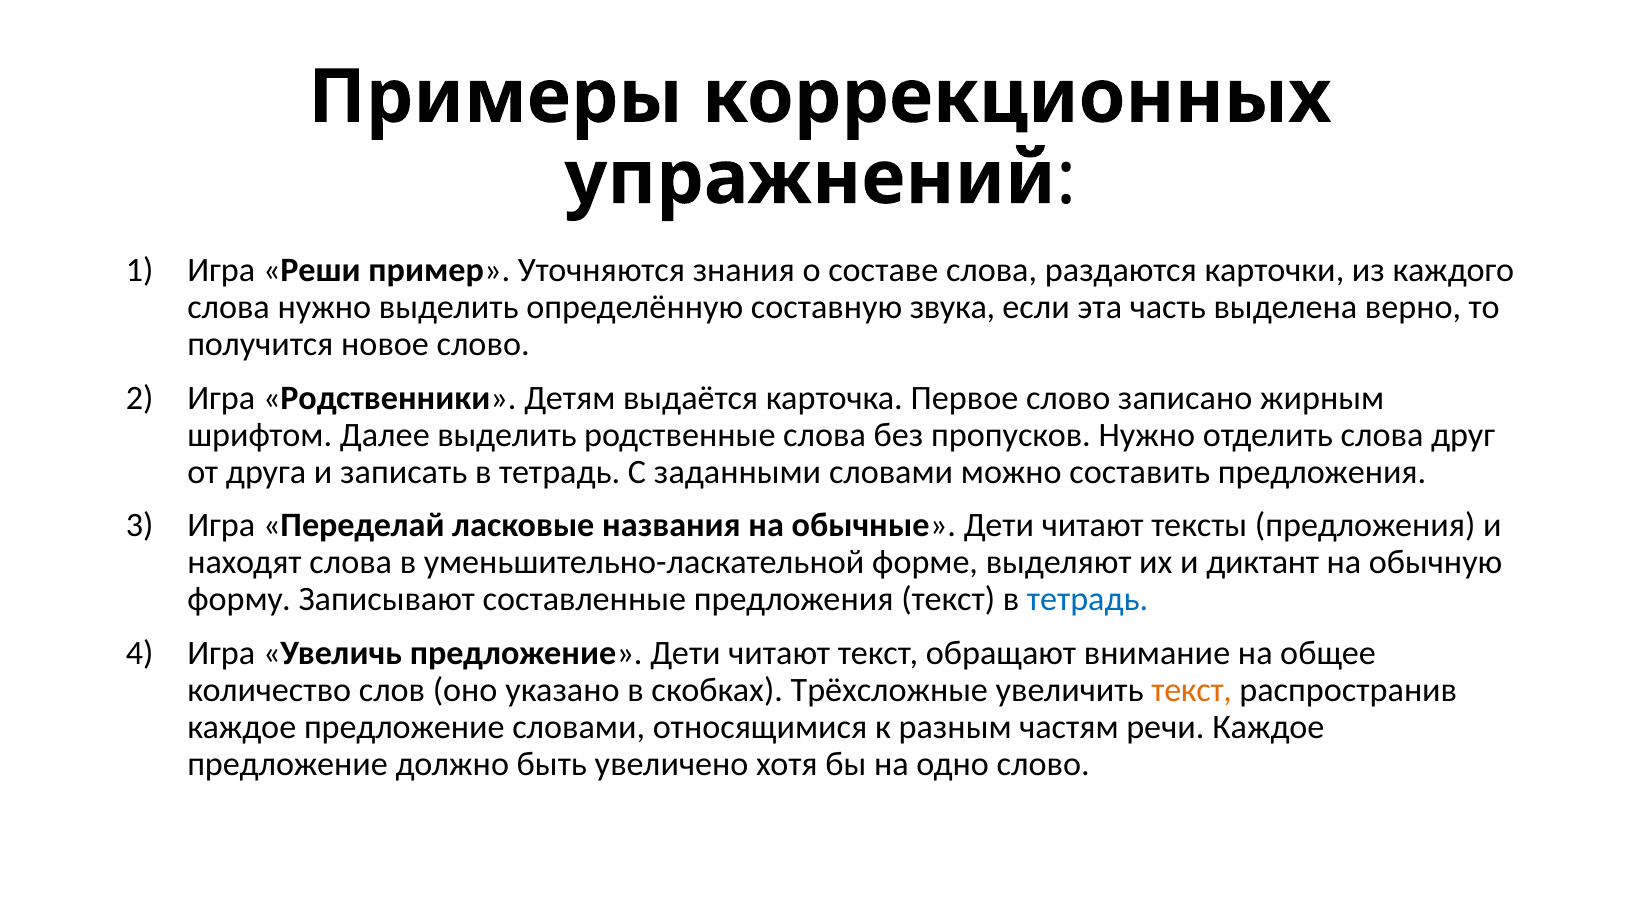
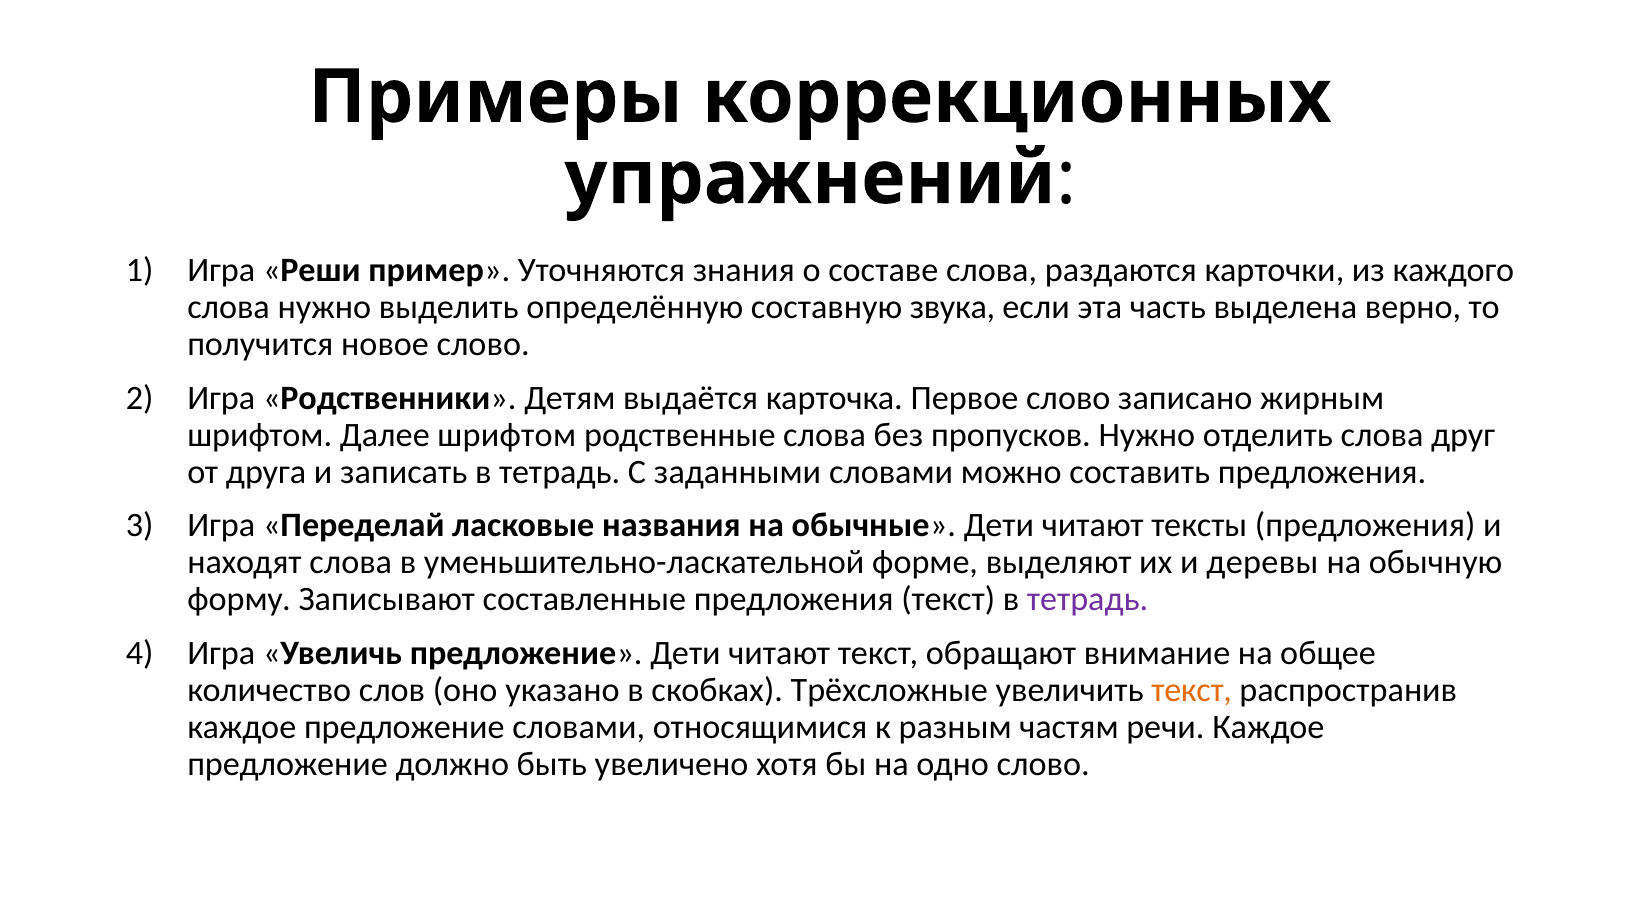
Далее выделить: выделить -> шрифтом
диктант: диктант -> деревы
тетрадь at (1088, 599) colour: blue -> purple
